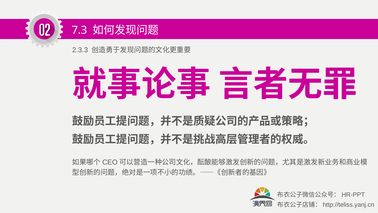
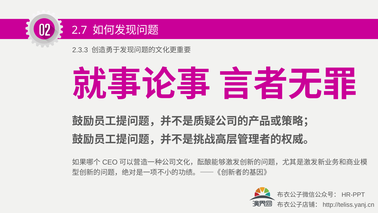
7.3: 7.3 -> 2.7
